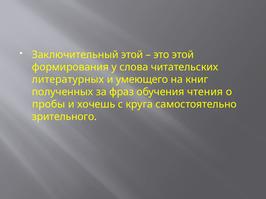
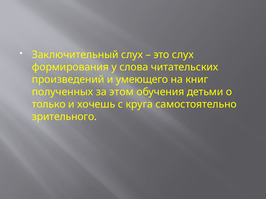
Заключительный этой: этой -> слух
это этой: этой -> слух
литературных: литературных -> произведений
фраз: фраз -> этом
чтения: чтения -> детьми
пробы: пробы -> только
